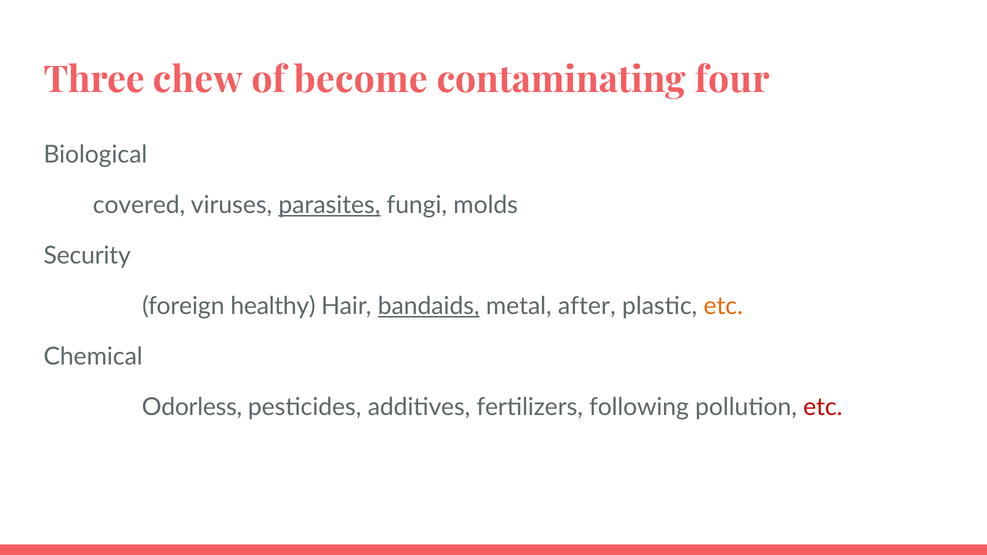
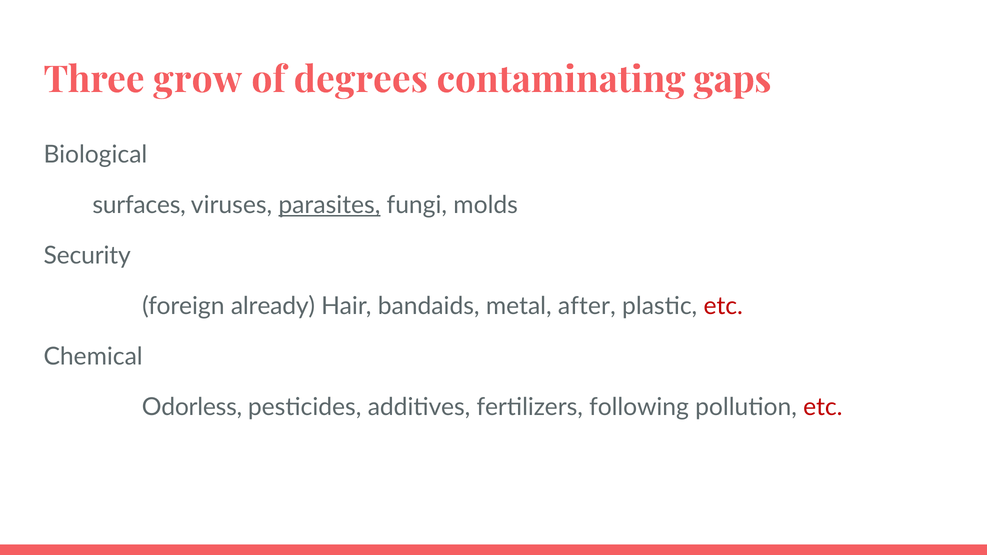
chew: chew -> grow
become: become -> degrees
four: four -> gaps
covered: covered -> surfaces
healthy: healthy -> already
bandaids underline: present -> none
etc at (723, 306) colour: orange -> red
